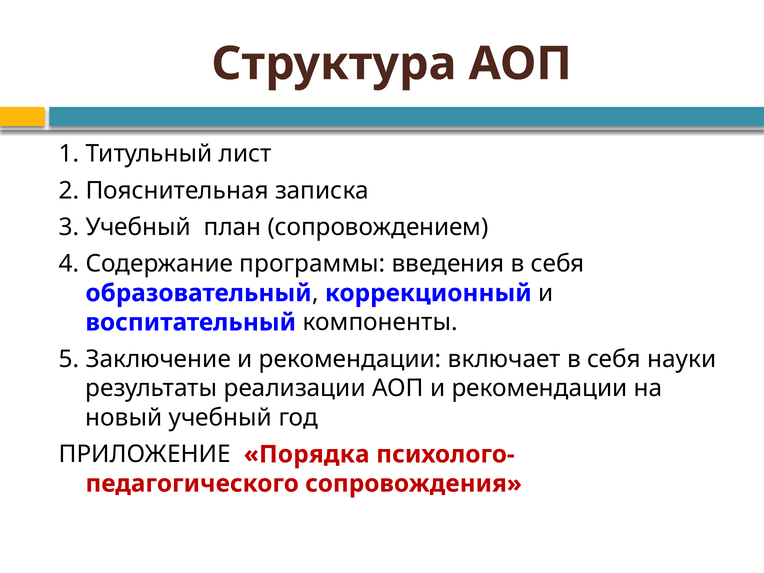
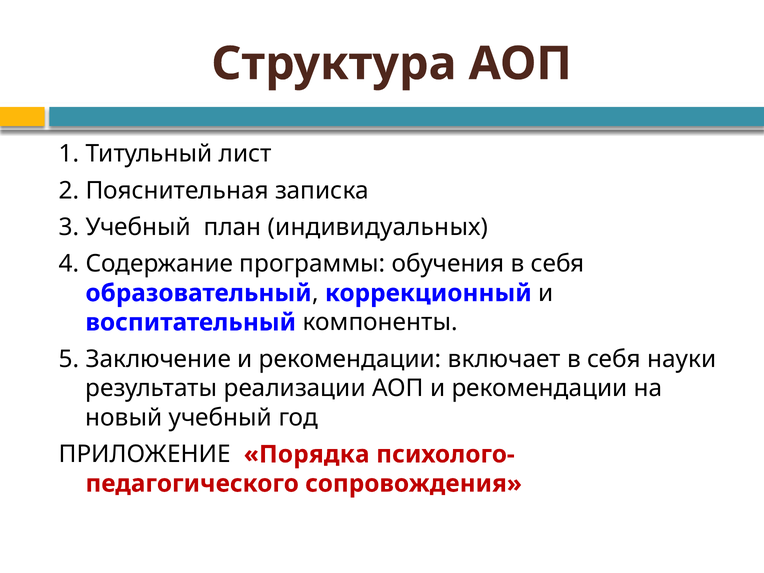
сопровождением: сопровождением -> индивидуальных
введения: введения -> обучения
